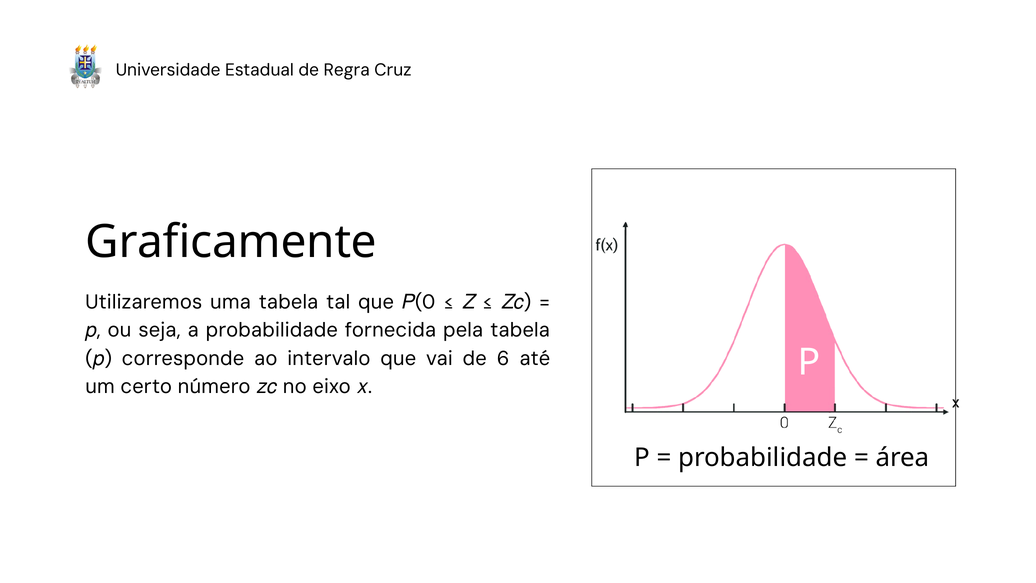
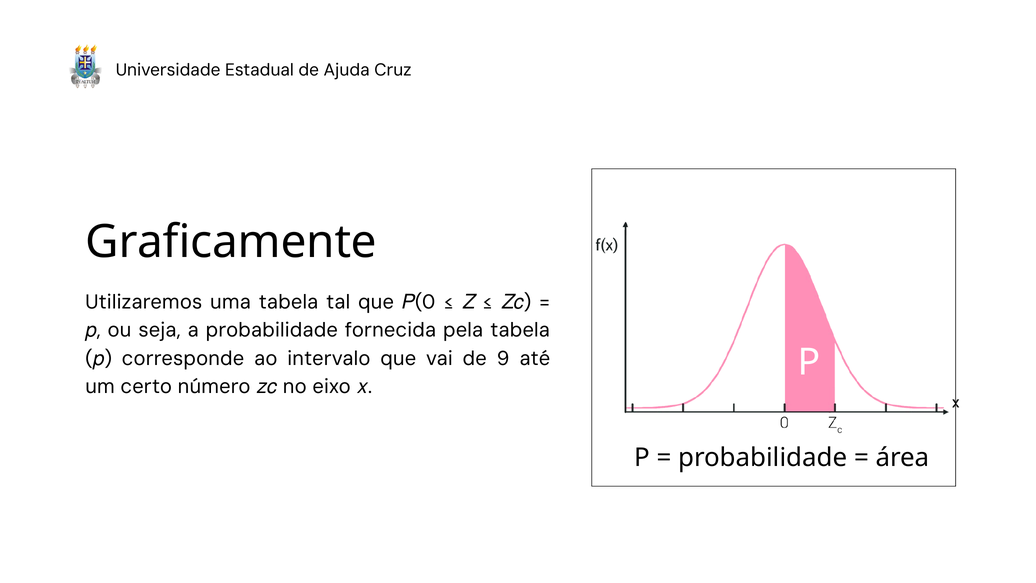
Regra: Regra -> Ajuda
6: 6 -> 9
